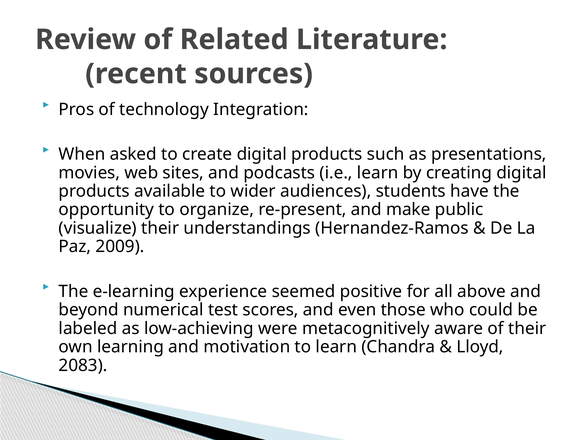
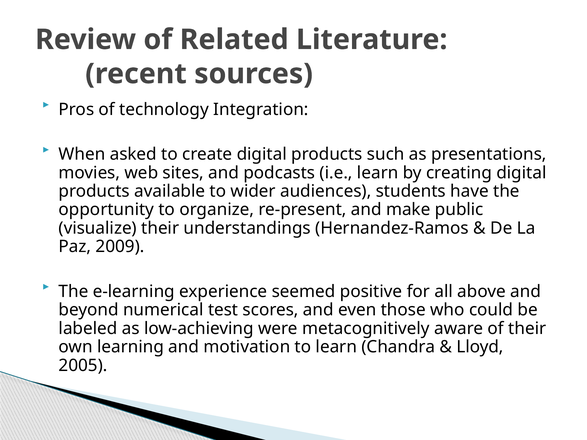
2083: 2083 -> 2005
